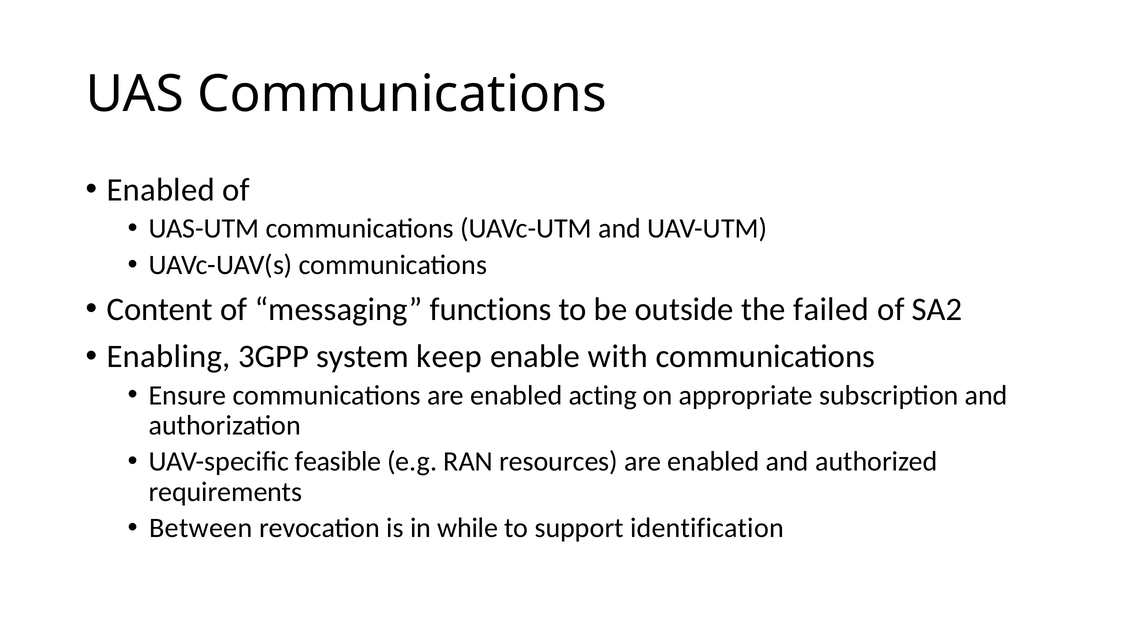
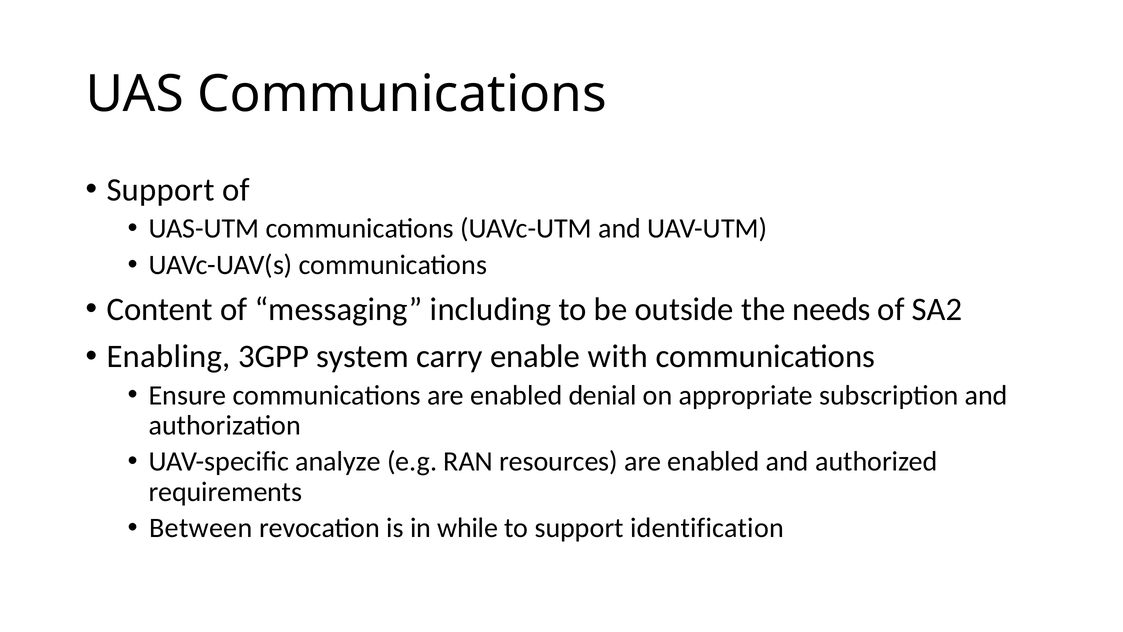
Enabled at (161, 190): Enabled -> Support
functions: functions -> including
failed: failed -> needs
keep: keep -> carry
acting: acting -> denial
feasible: feasible -> analyze
